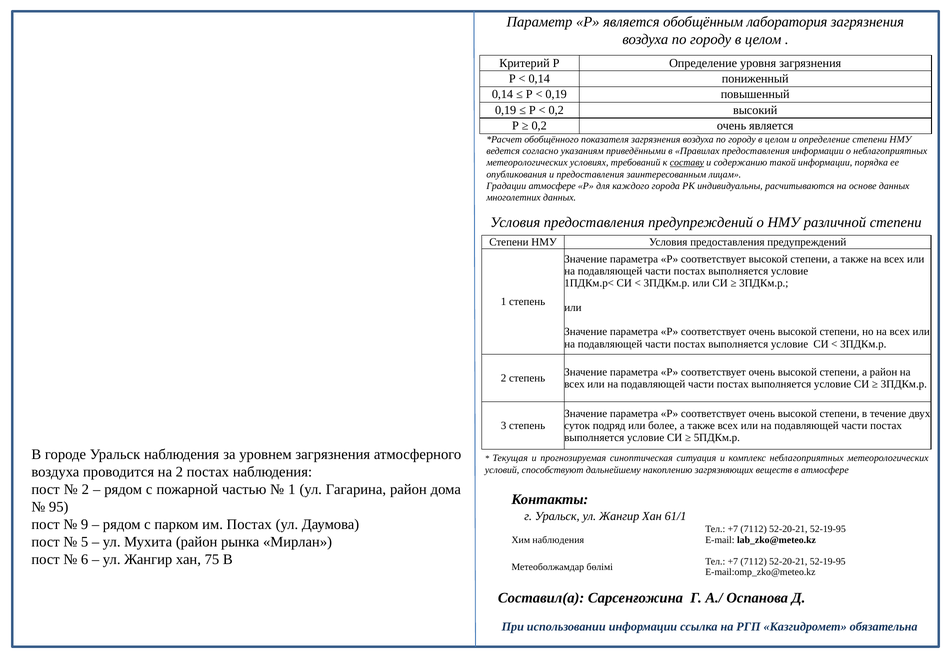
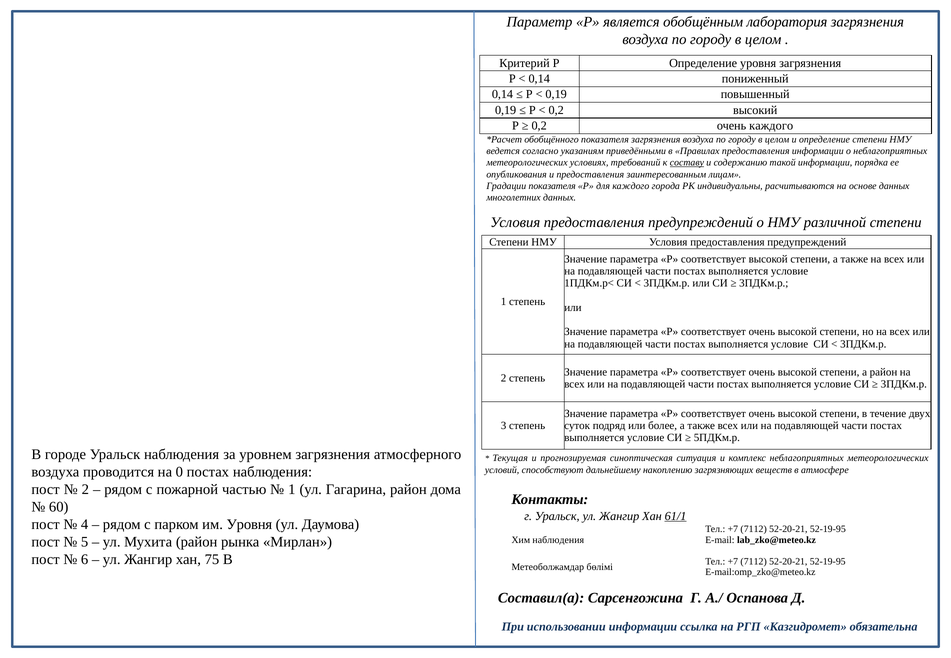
очень является: является -> каждого
Градации атмосфере: атмосфере -> показателя
на 2: 2 -> 0
95: 95 -> 60
61/1 underline: none -> present
9: 9 -> 4
им Постах: Постах -> Уровня
